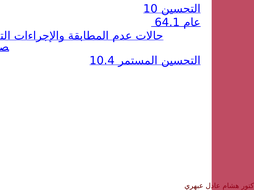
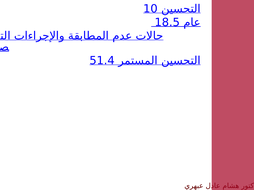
64.1: 64.1 -> 18.5
10.4: 10.4 -> 51.4
